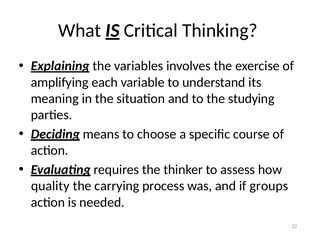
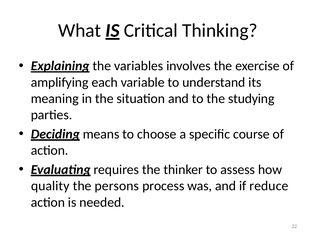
carrying: carrying -> persons
groups: groups -> reduce
